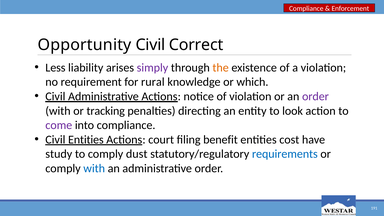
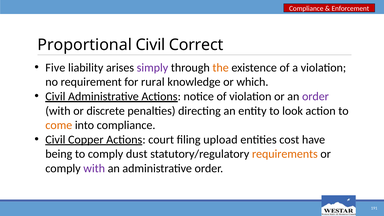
Opportunity: Opportunity -> Proportional
Less: Less -> Five
tracking: tracking -> discrete
come colour: purple -> orange
Civil Entities: Entities -> Copper
benefit: benefit -> upload
study: study -> being
requirements colour: blue -> orange
with at (94, 168) colour: blue -> purple
